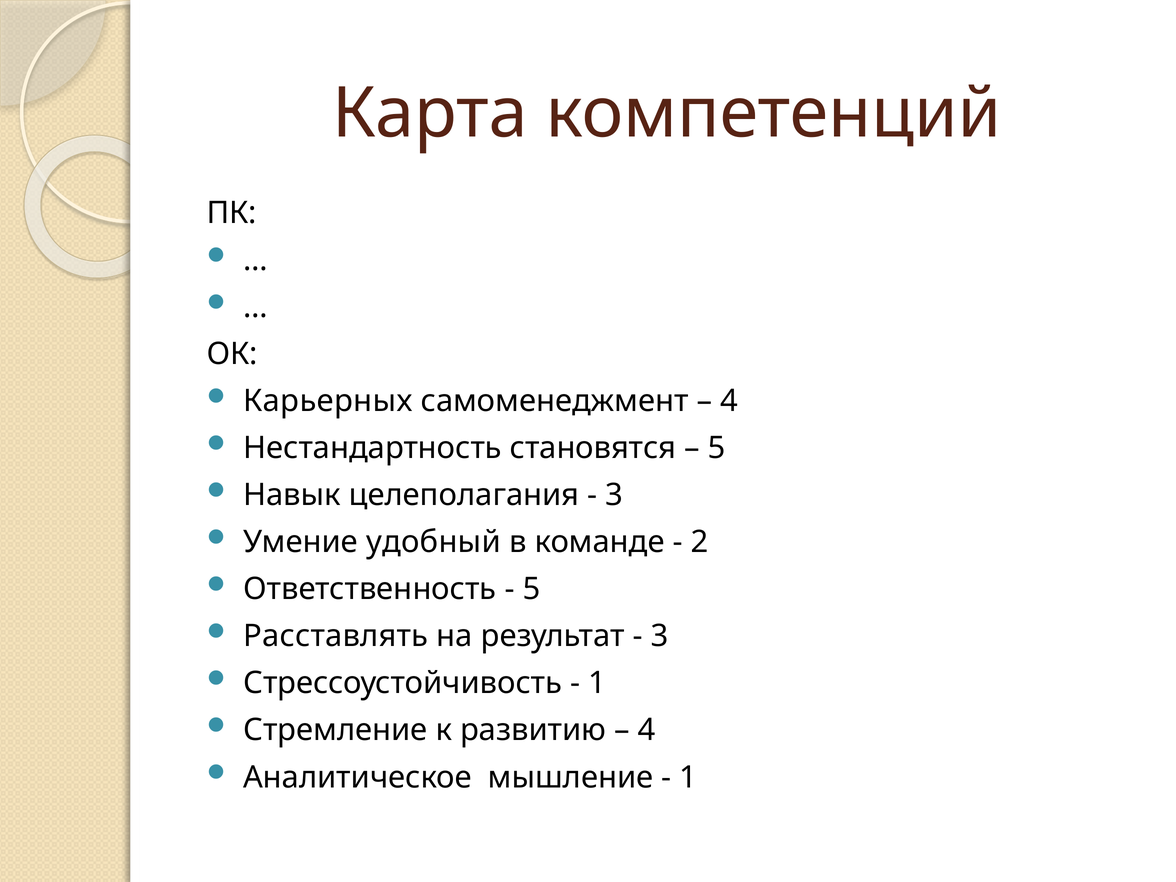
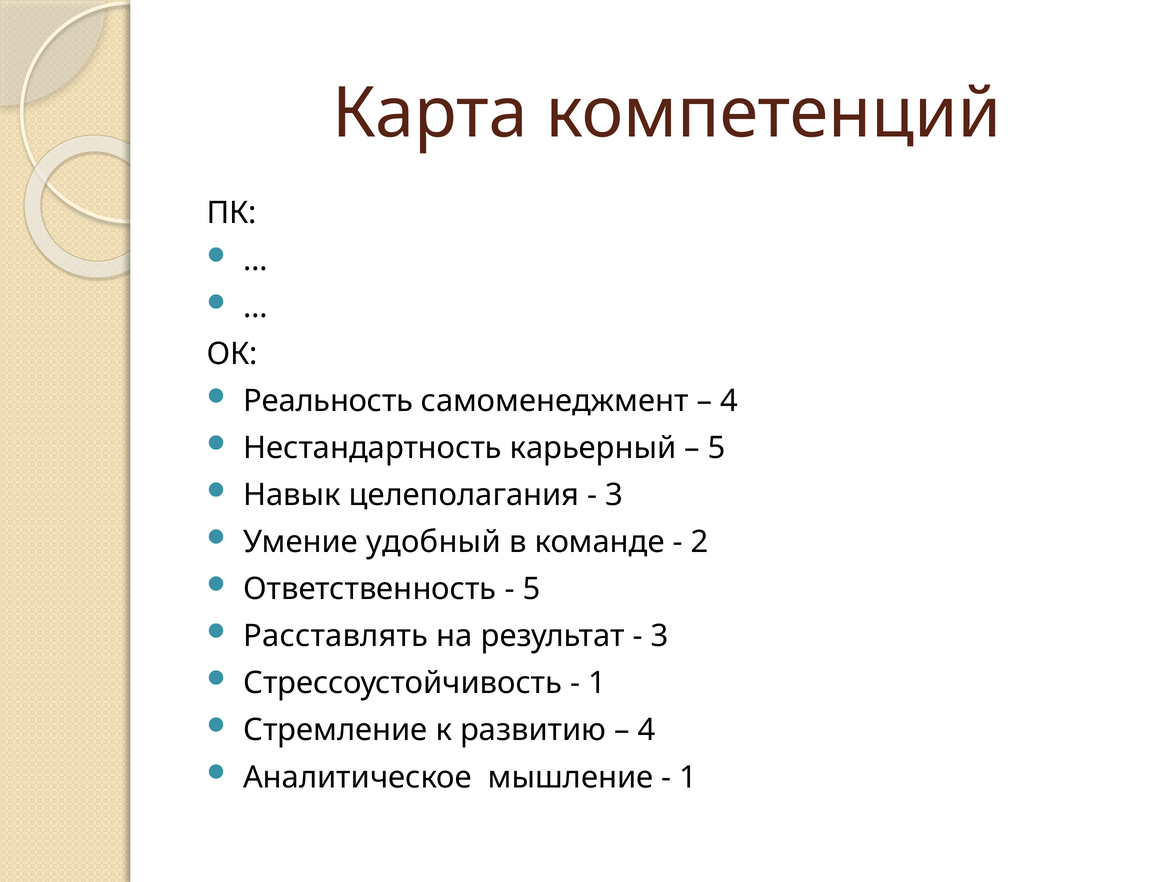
Карьерных: Карьерных -> Реальность
становятся: становятся -> карьерный
